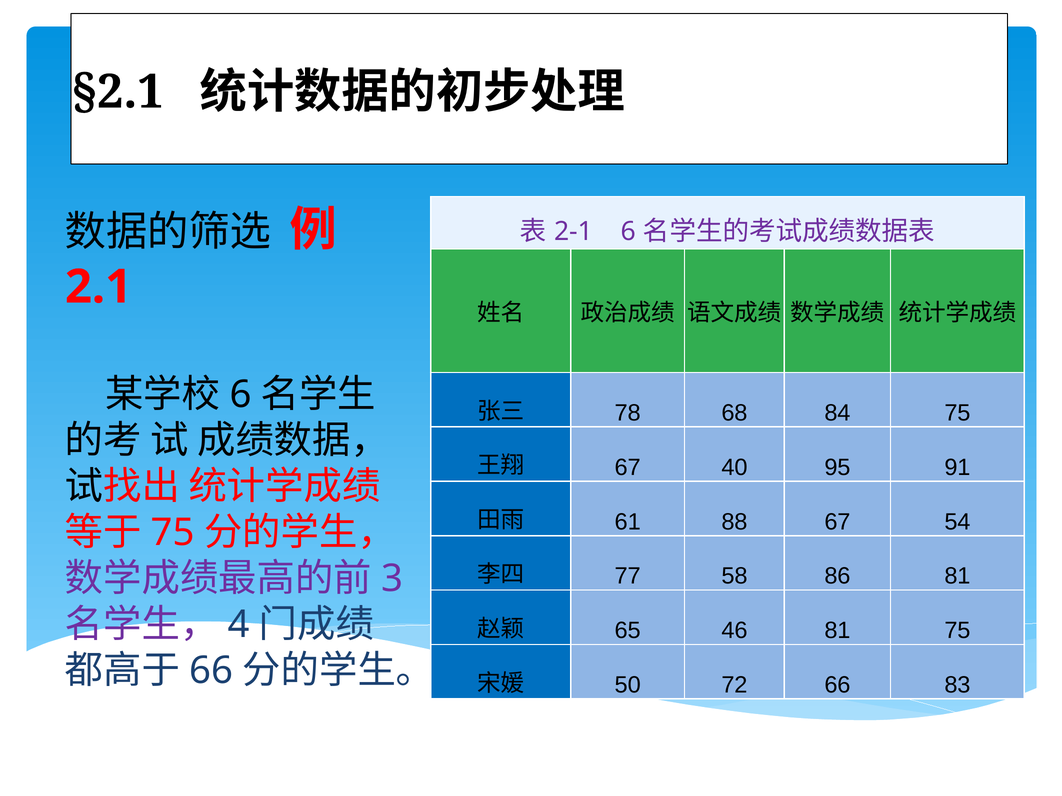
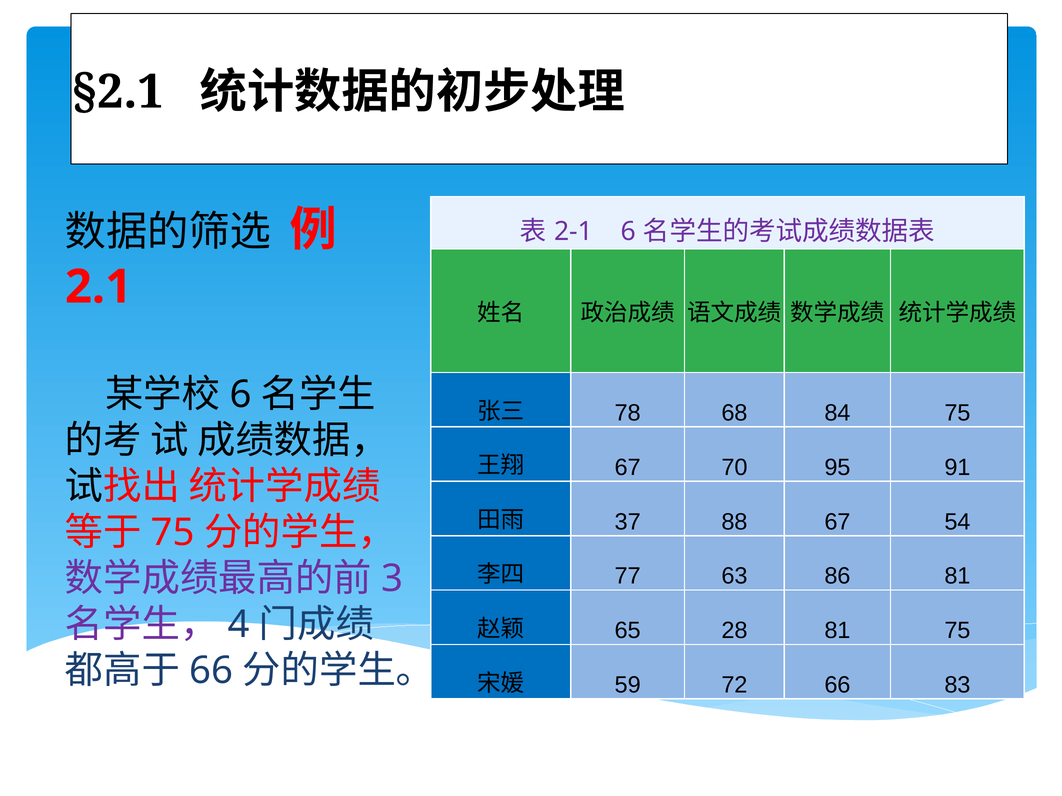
40: 40 -> 70
61: 61 -> 37
58: 58 -> 63
46: 46 -> 28
50: 50 -> 59
